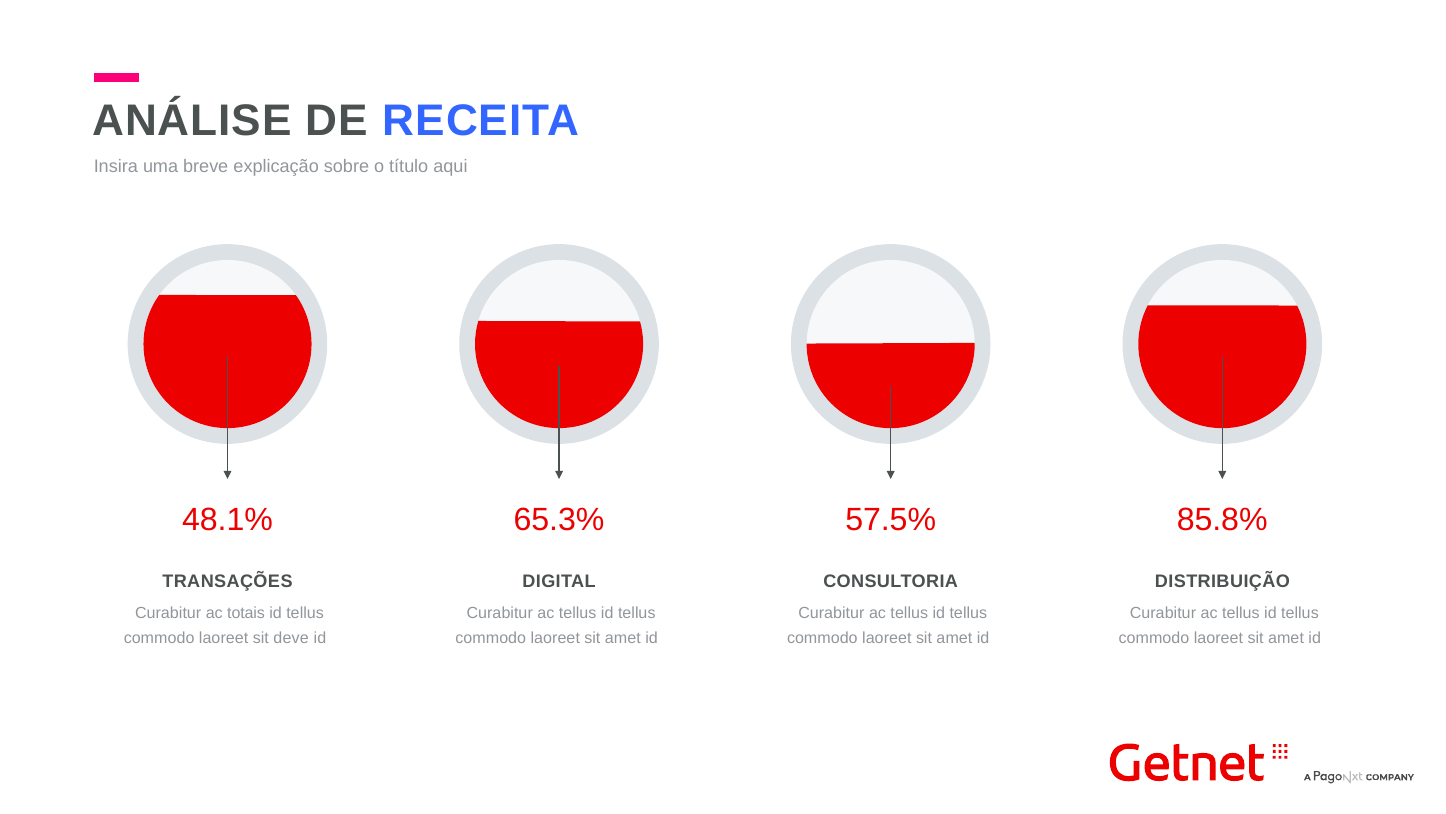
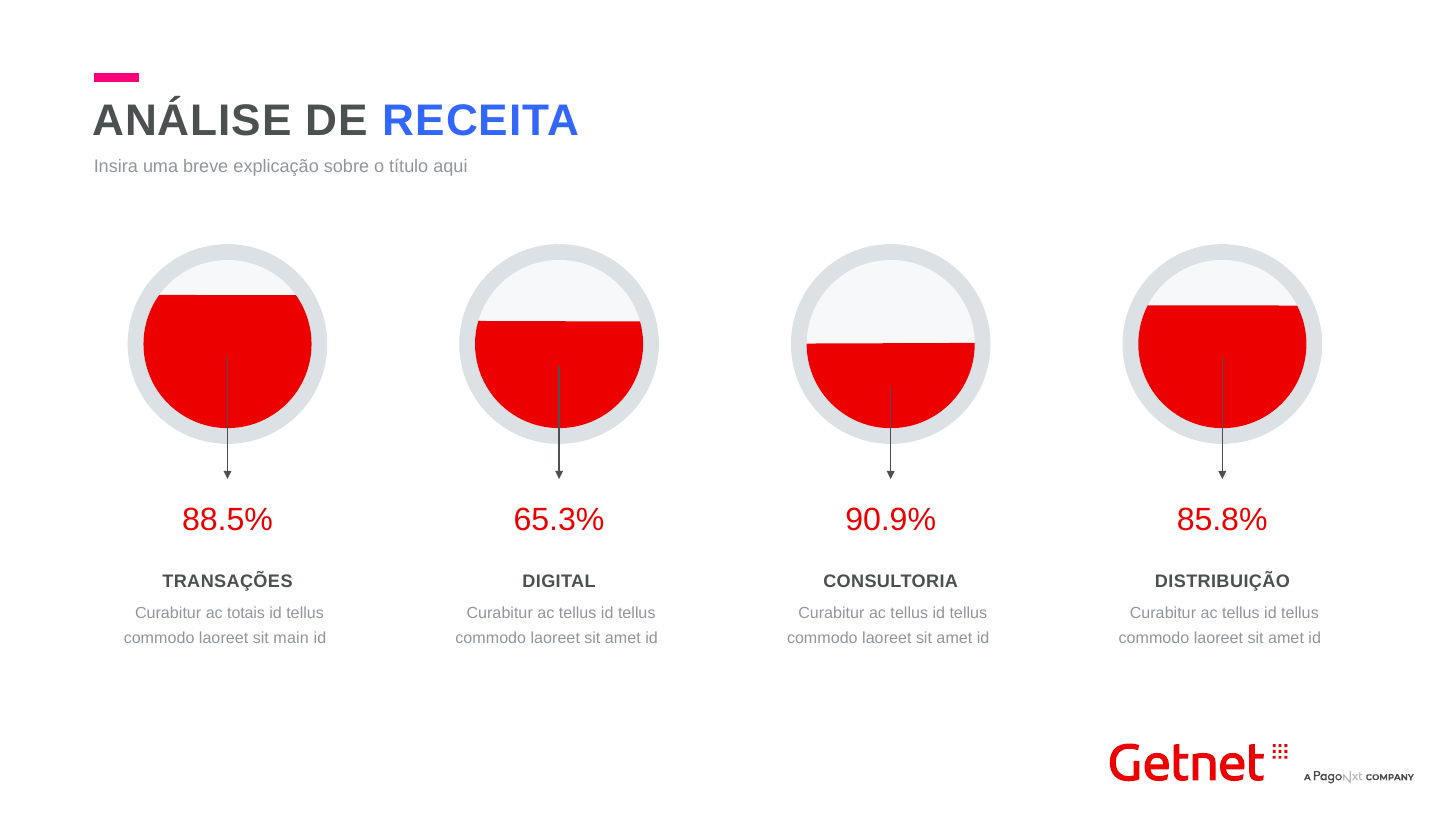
48.1%: 48.1% -> 88.5%
57.5%: 57.5% -> 90.9%
deve: deve -> main
